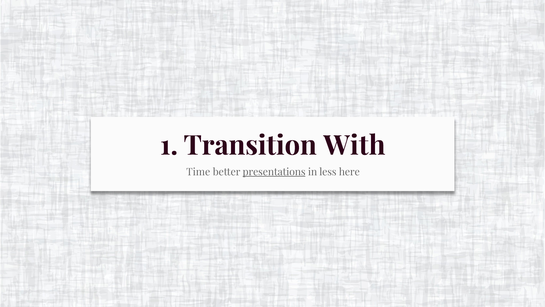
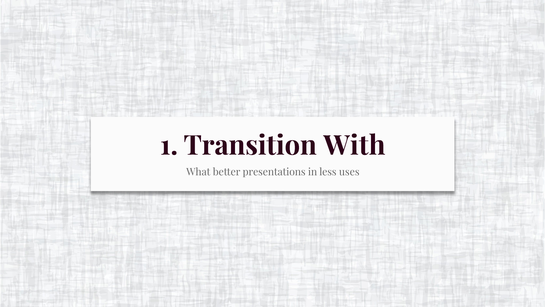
Time: Time -> What
presentations underline: present -> none
here: here -> uses
